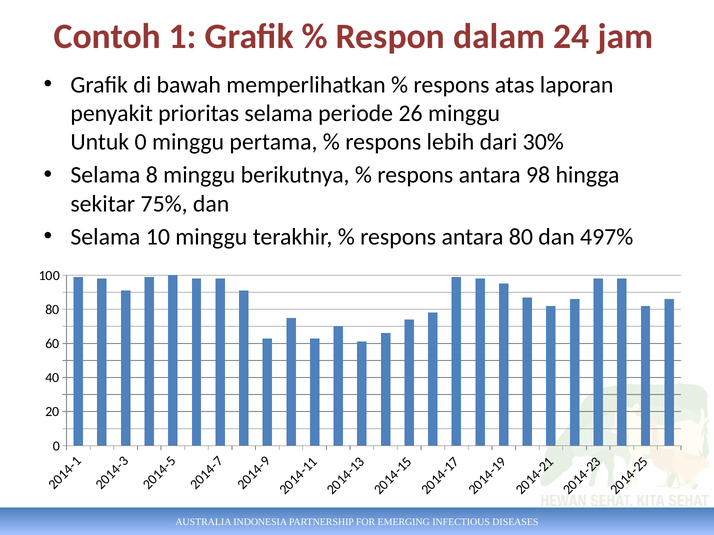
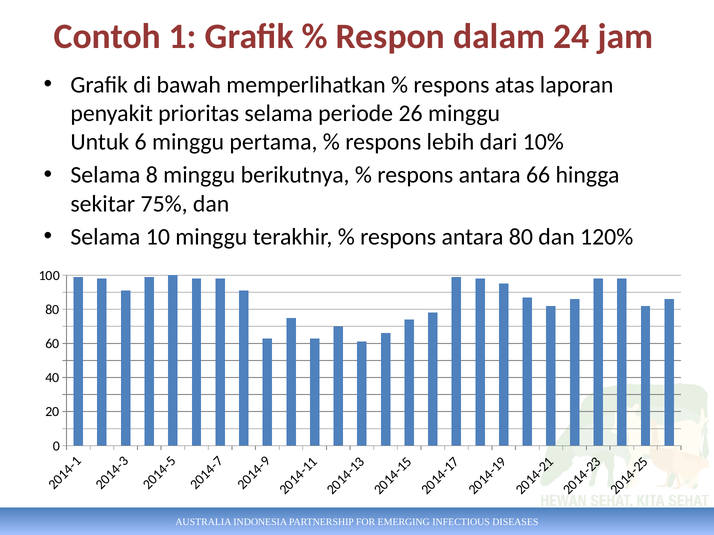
Untuk 0: 0 -> 6
30%: 30% -> 10%
98: 98 -> 66
497%: 497% -> 120%
